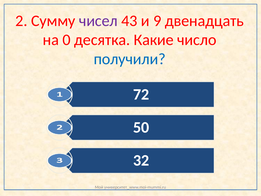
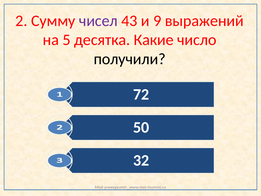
двенадцать: двенадцать -> выражений
0: 0 -> 5
получили colour: blue -> black
